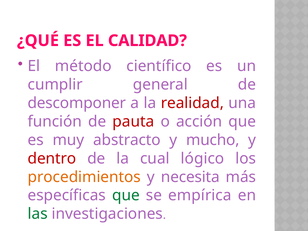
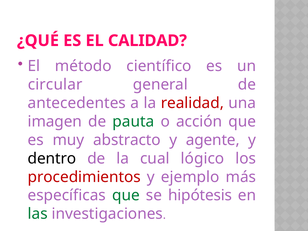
cumplir: cumplir -> circular
descomponer: descomponer -> antecedentes
función: función -> imagen
pauta colour: red -> green
mucho: mucho -> agente
dentro colour: red -> black
procedimientos colour: orange -> red
necesita: necesita -> ejemplo
empírica: empírica -> hipótesis
